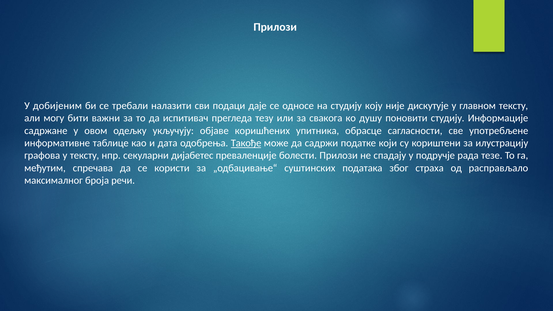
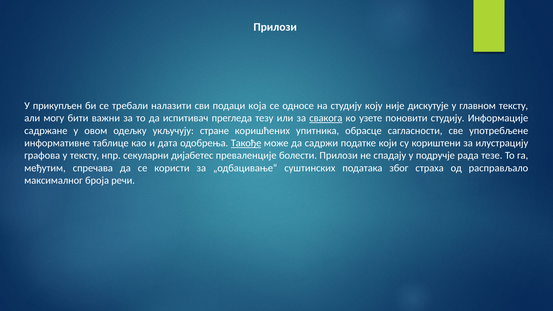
добијеним: добијеним -> прикупљен
даје: даје -> која
свакога underline: none -> present
душу: душу -> узете
објаве: објаве -> стране
